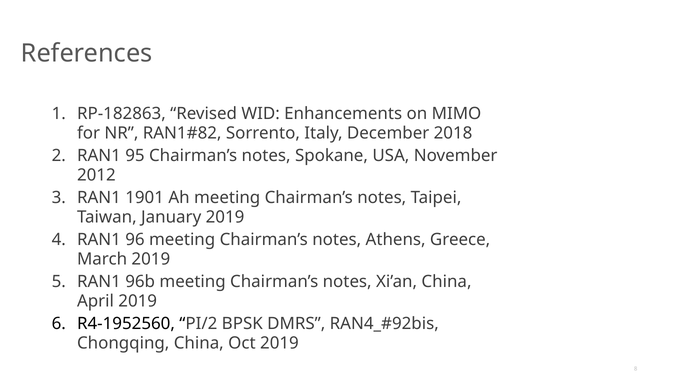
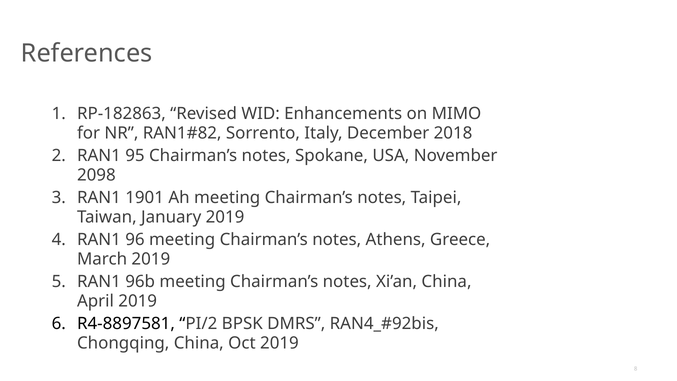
2012: 2012 -> 2098
R4-1952560: R4-1952560 -> R4-8897581
